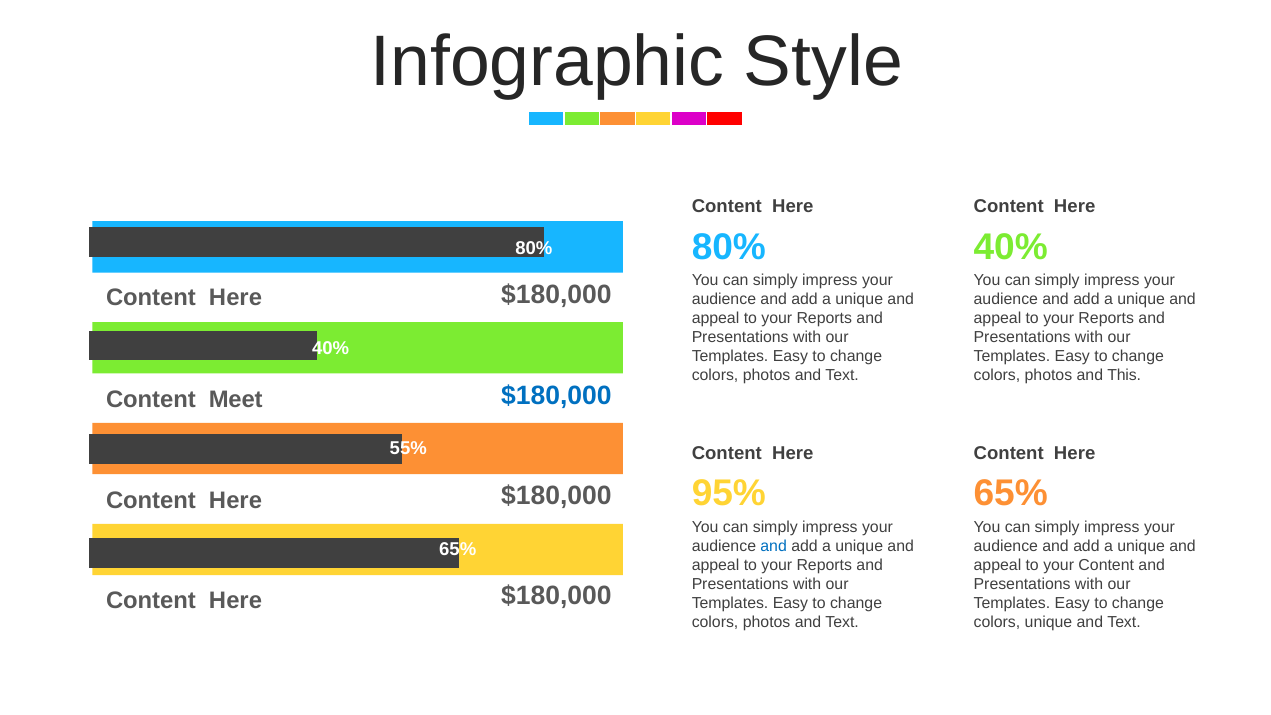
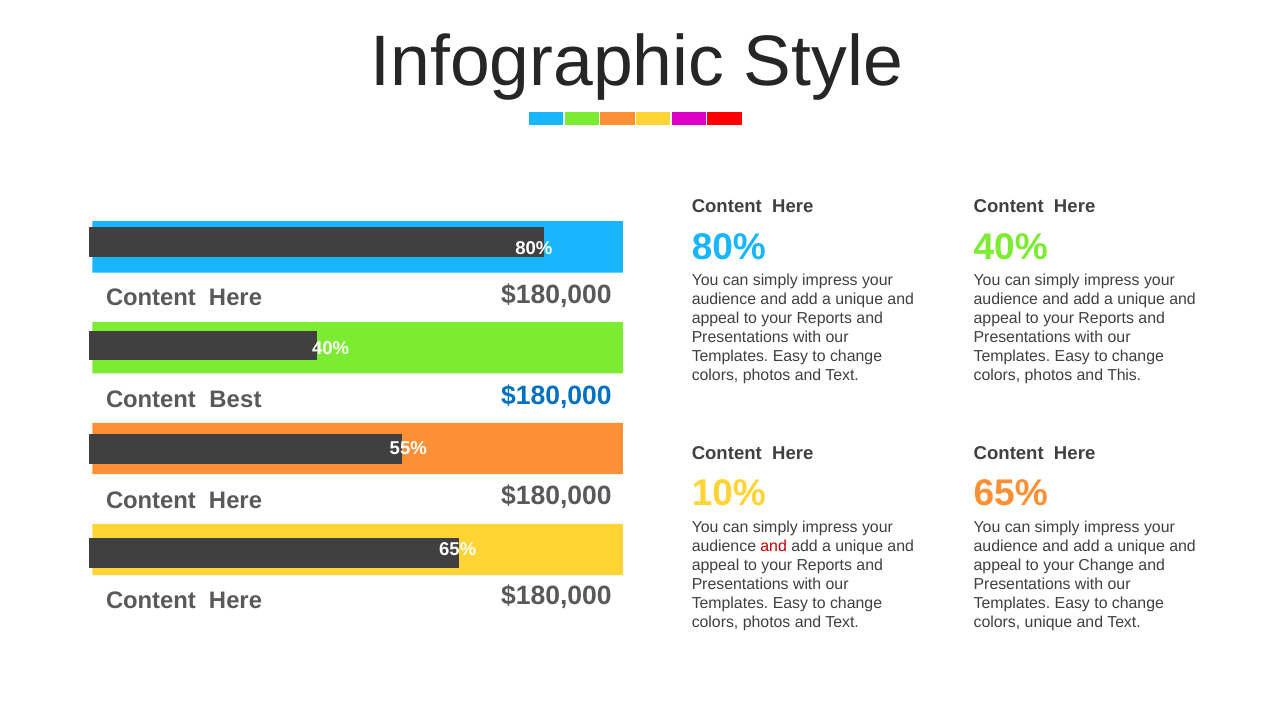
Meet: Meet -> Best
95%: 95% -> 10%
and at (774, 546) colour: blue -> red
your Content: Content -> Change
